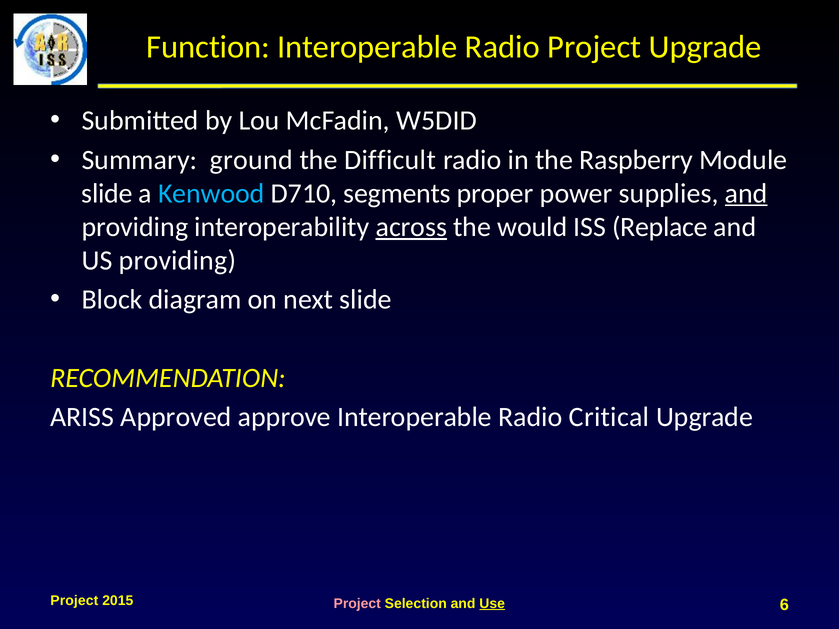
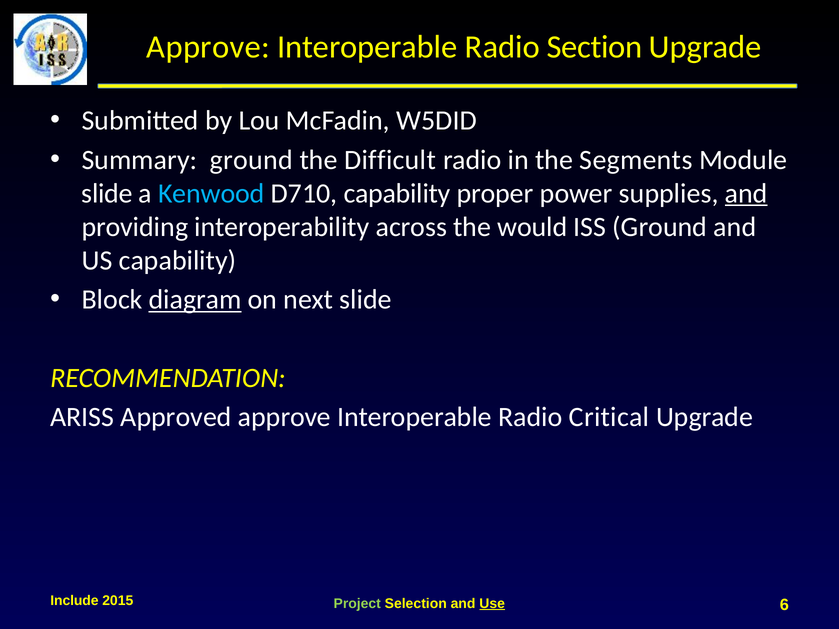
Function at (208, 47): Function -> Approve
Radio Project: Project -> Section
Raspberry: Raspberry -> Segments
D710 segments: segments -> capability
across underline: present -> none
ISS Replace: Replace -> Ground
US providing: providing -> capability
diagram underline: none -> present
Project at (74, 601): Project -> Include
Project at (357, 604) colour: pink -> light green
